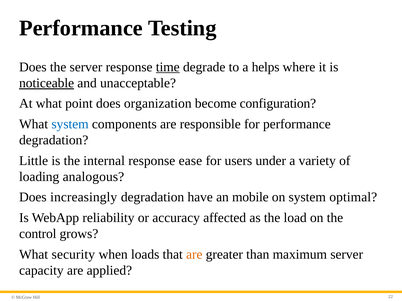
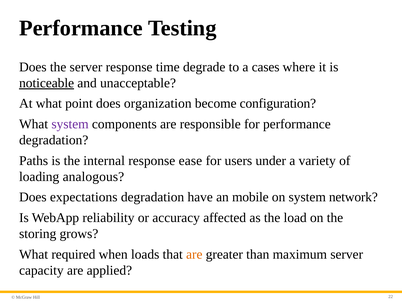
time underline: present -> none
helps: helps -> cases
system at (70, 124) colour: blue -> purple
Little: Little -> Paths
increasingly: increasingly -> expectations
optimal: optimal -> network
control: control -> storing
security: security -> required
